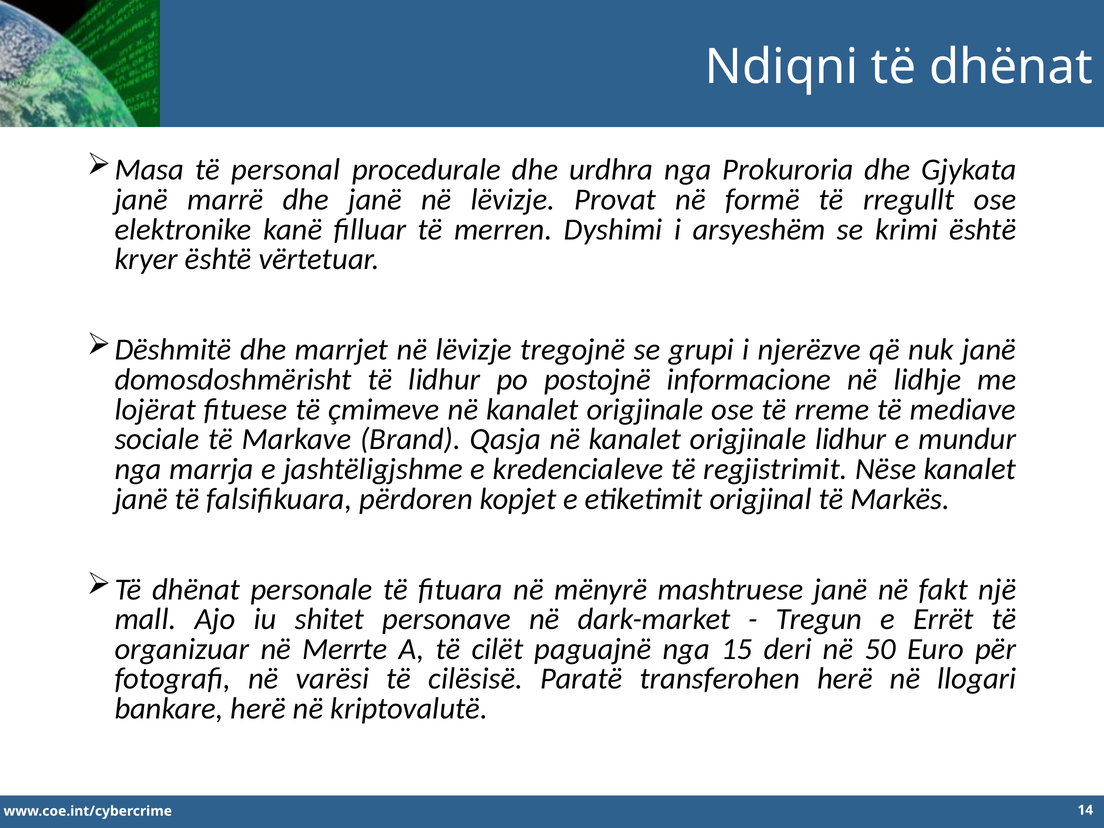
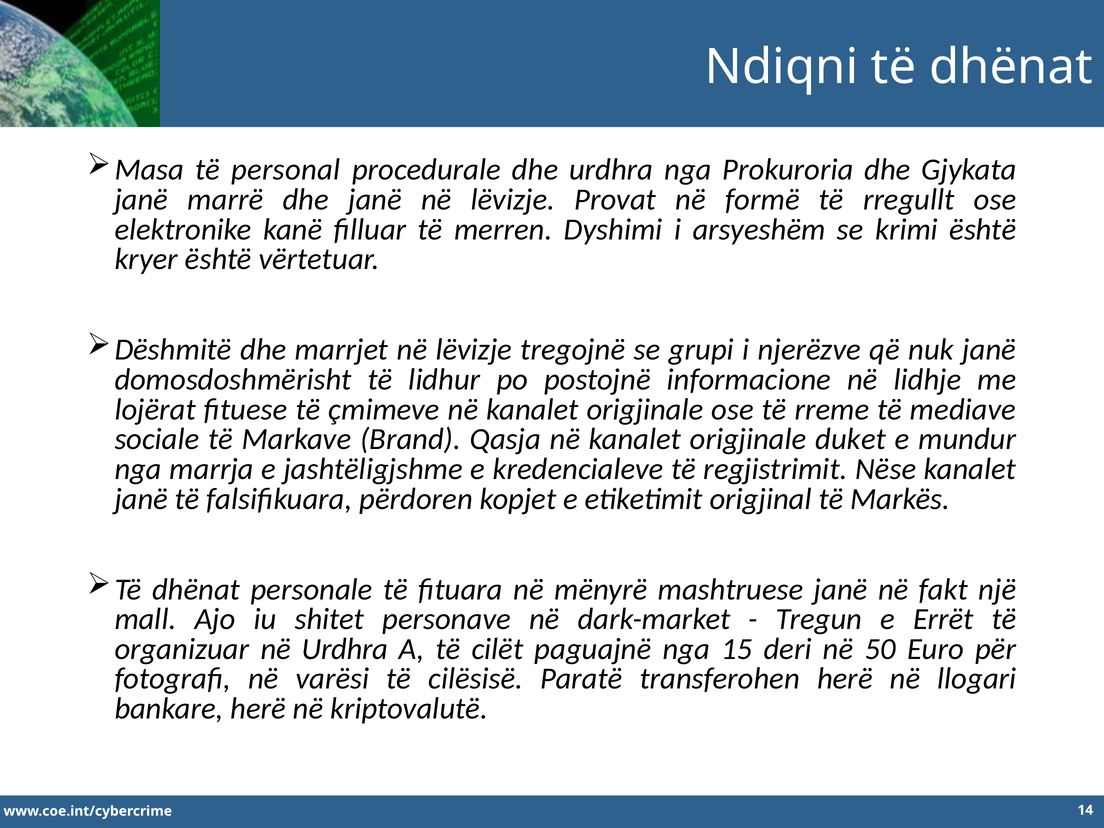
origjinale lidhur: lidhur -> duket
në Merrte: Merrte -> Urdhra
